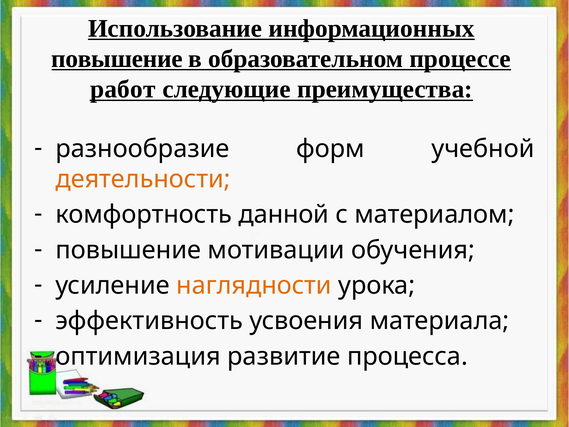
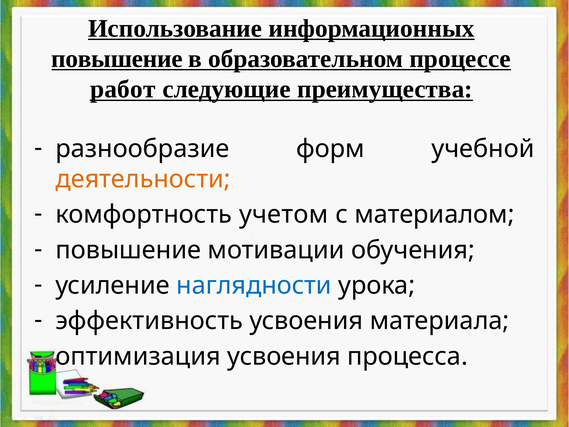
данной: данной -> учетом
наглядности colour: orange -> blue
оптимизация развитие: развитие -> усвоения
